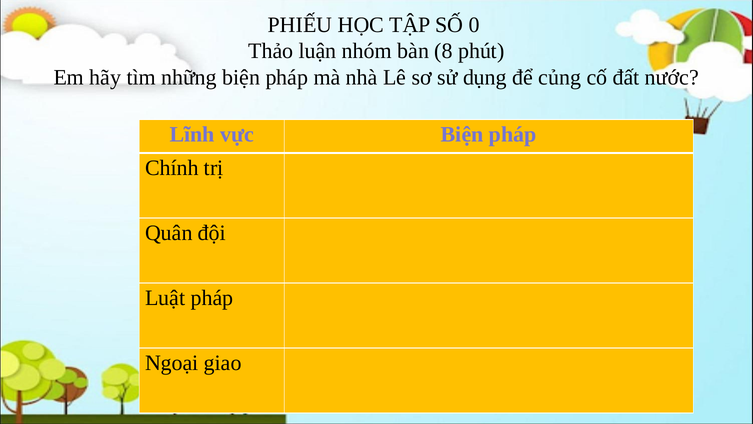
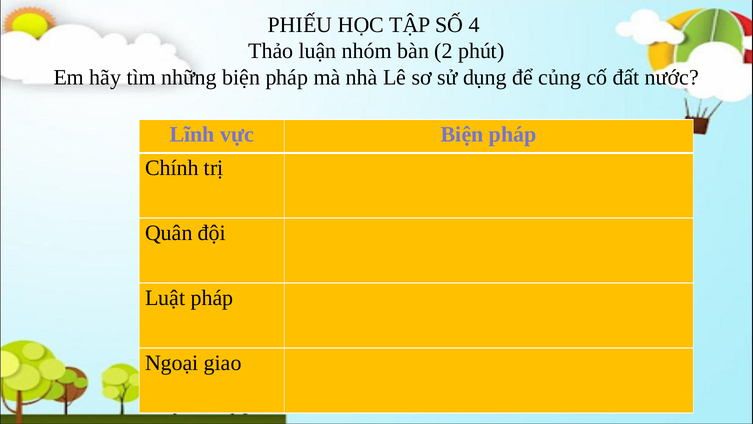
0: 0 -> 4
8: 8 -> 2
